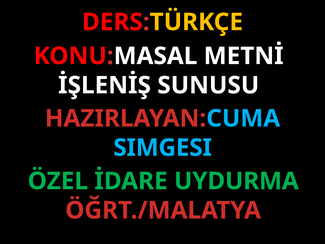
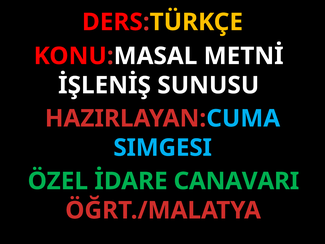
UYDURMA: UYDURMA -> CANAVARI
